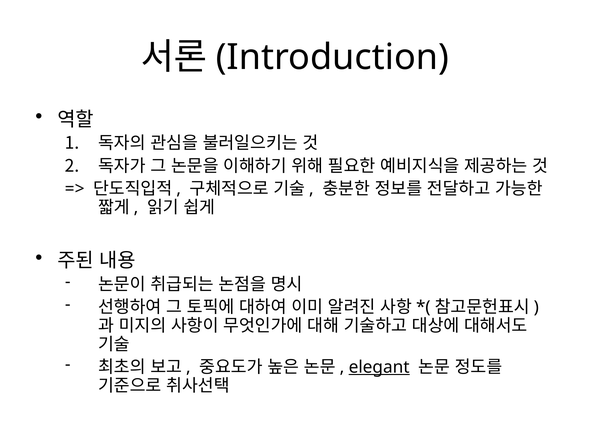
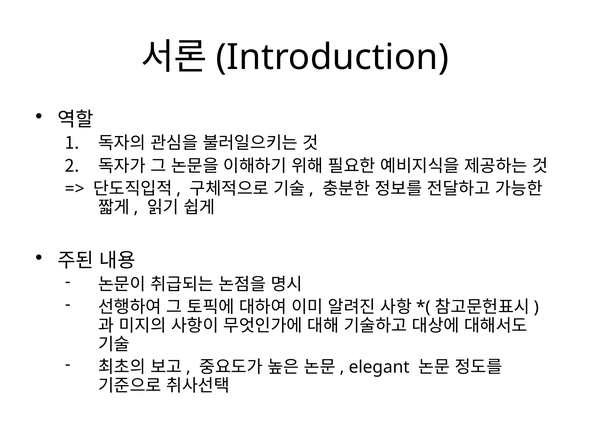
elegant underline: present -> none
